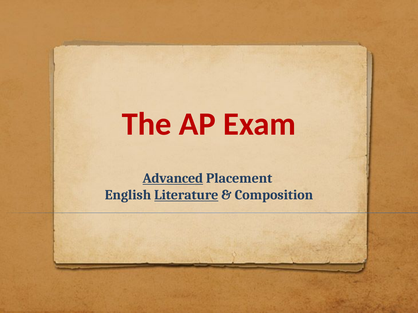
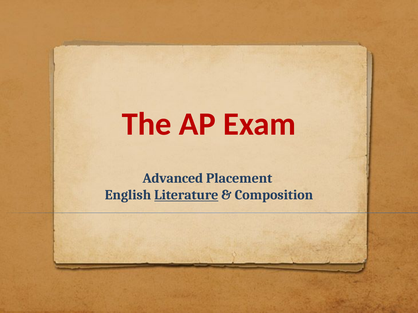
Advanced underline: present -> none
